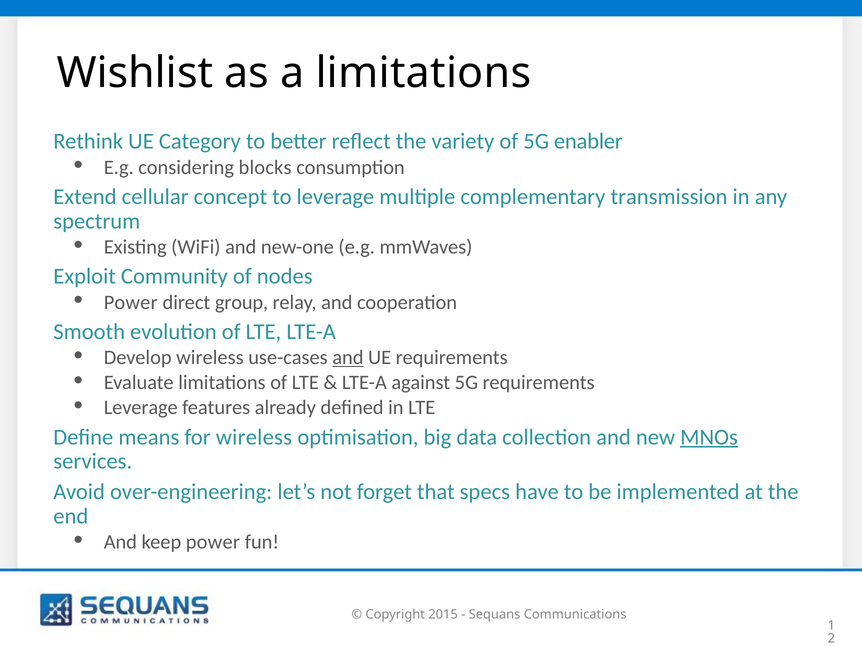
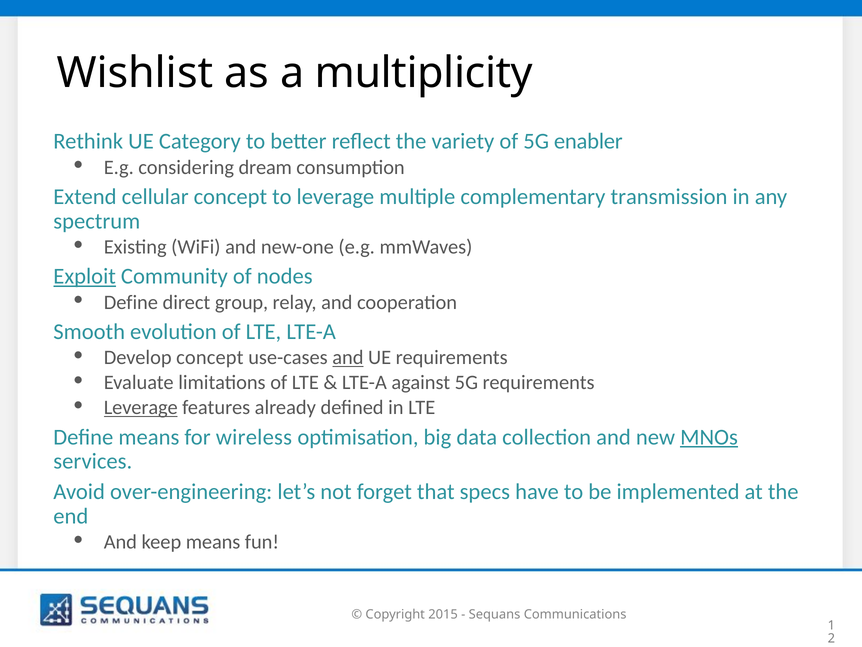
a limitations: limitations -> multiplicity
blocks: blocks -> dream
Exploit underline: none -> present
Power at (131, 302): Power -> Define
Develop wireless: wireless -> concept
Leverage at (141, 407) underline: none -> present
keep power: power -> means
